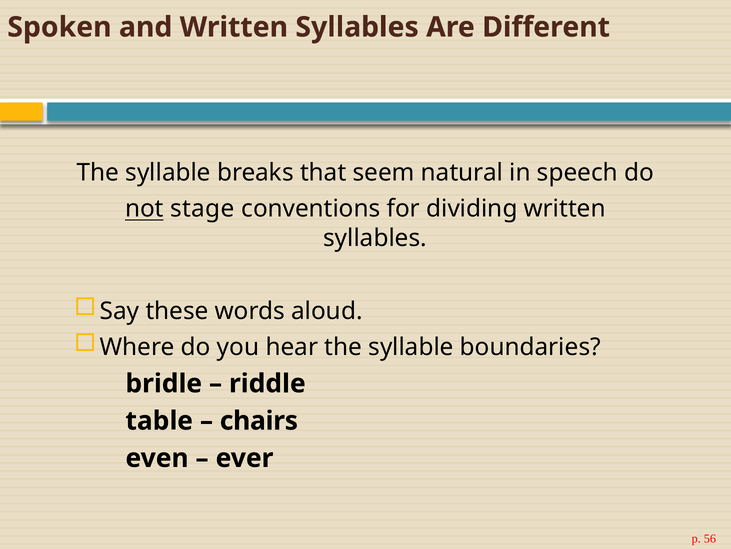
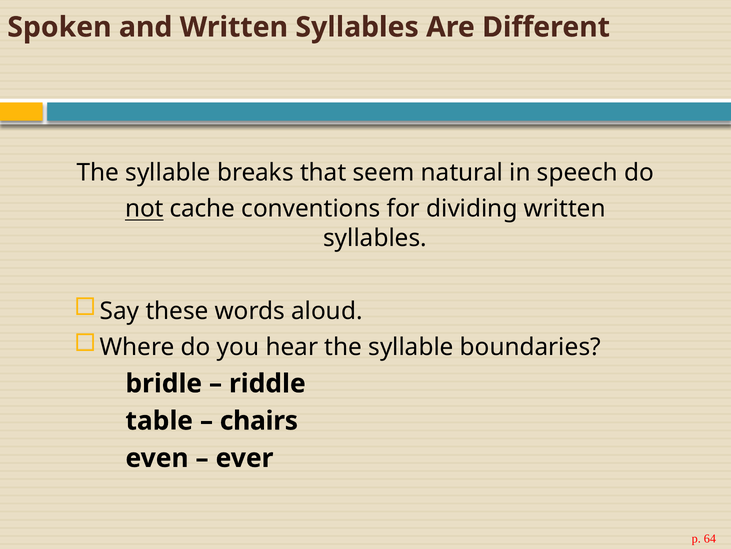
stage: stage -> cache
56: 56 -> 64
